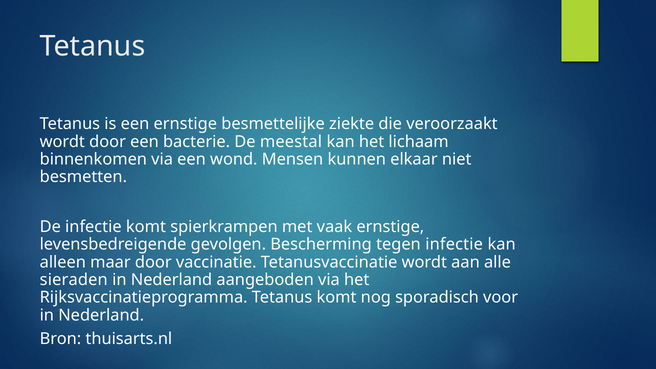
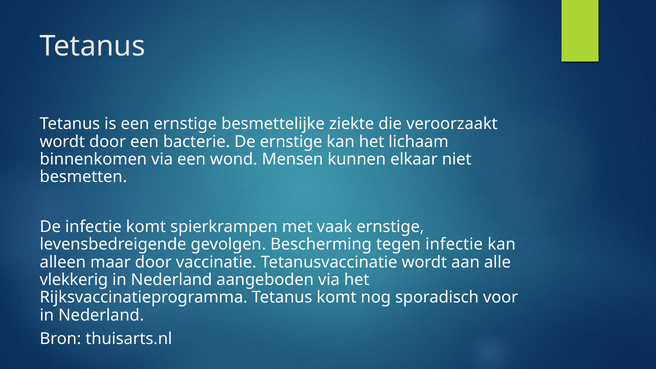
De meestal: meestal -> ernstige
sieraden: sieraden -> vlekkerig
